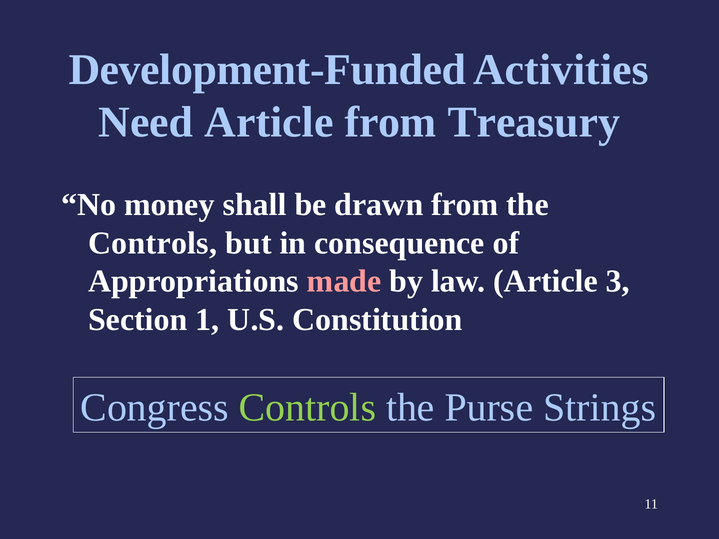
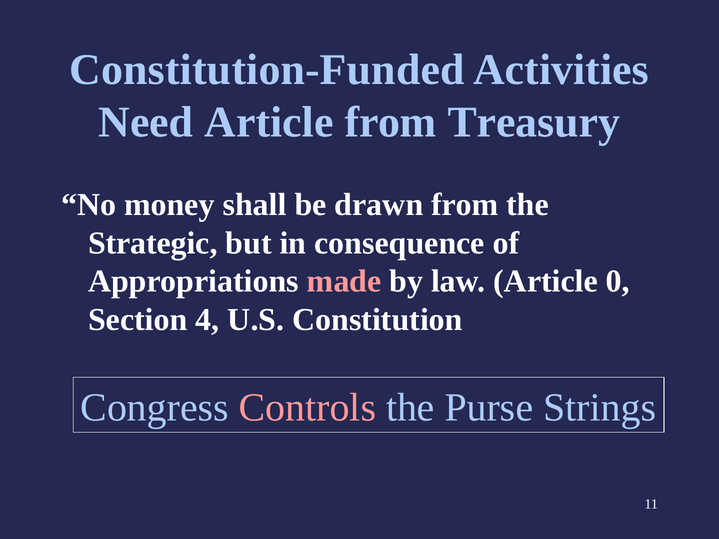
Development-Funded: Development-Funded -> Constitution-Funded
Controls at (153, 243): Controls -> Strategic
3: 3 -> 0
1: 1 -> 4
Controls at (307, 408) colour: light green -> pink
